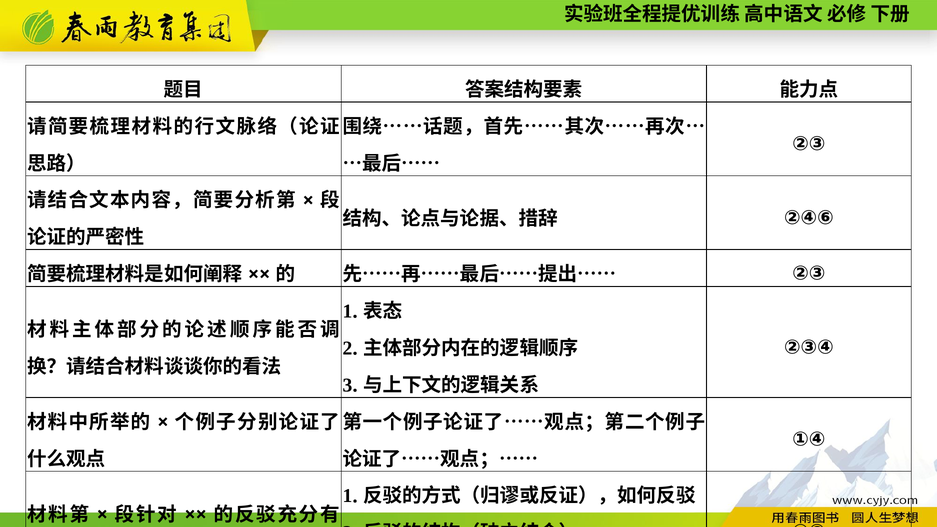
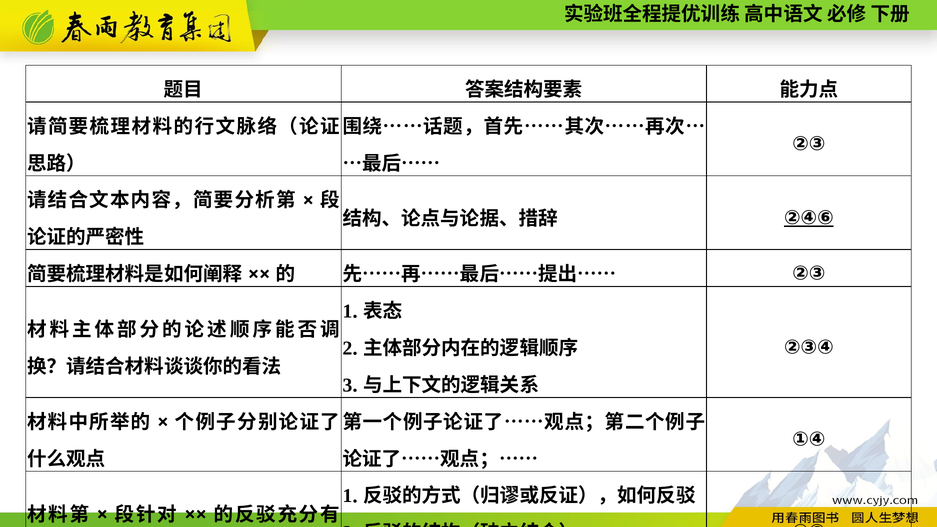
②④⑥ underline: none -> present
